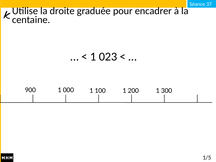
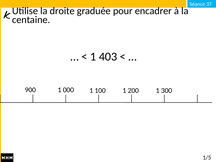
023: 023 -> 403
